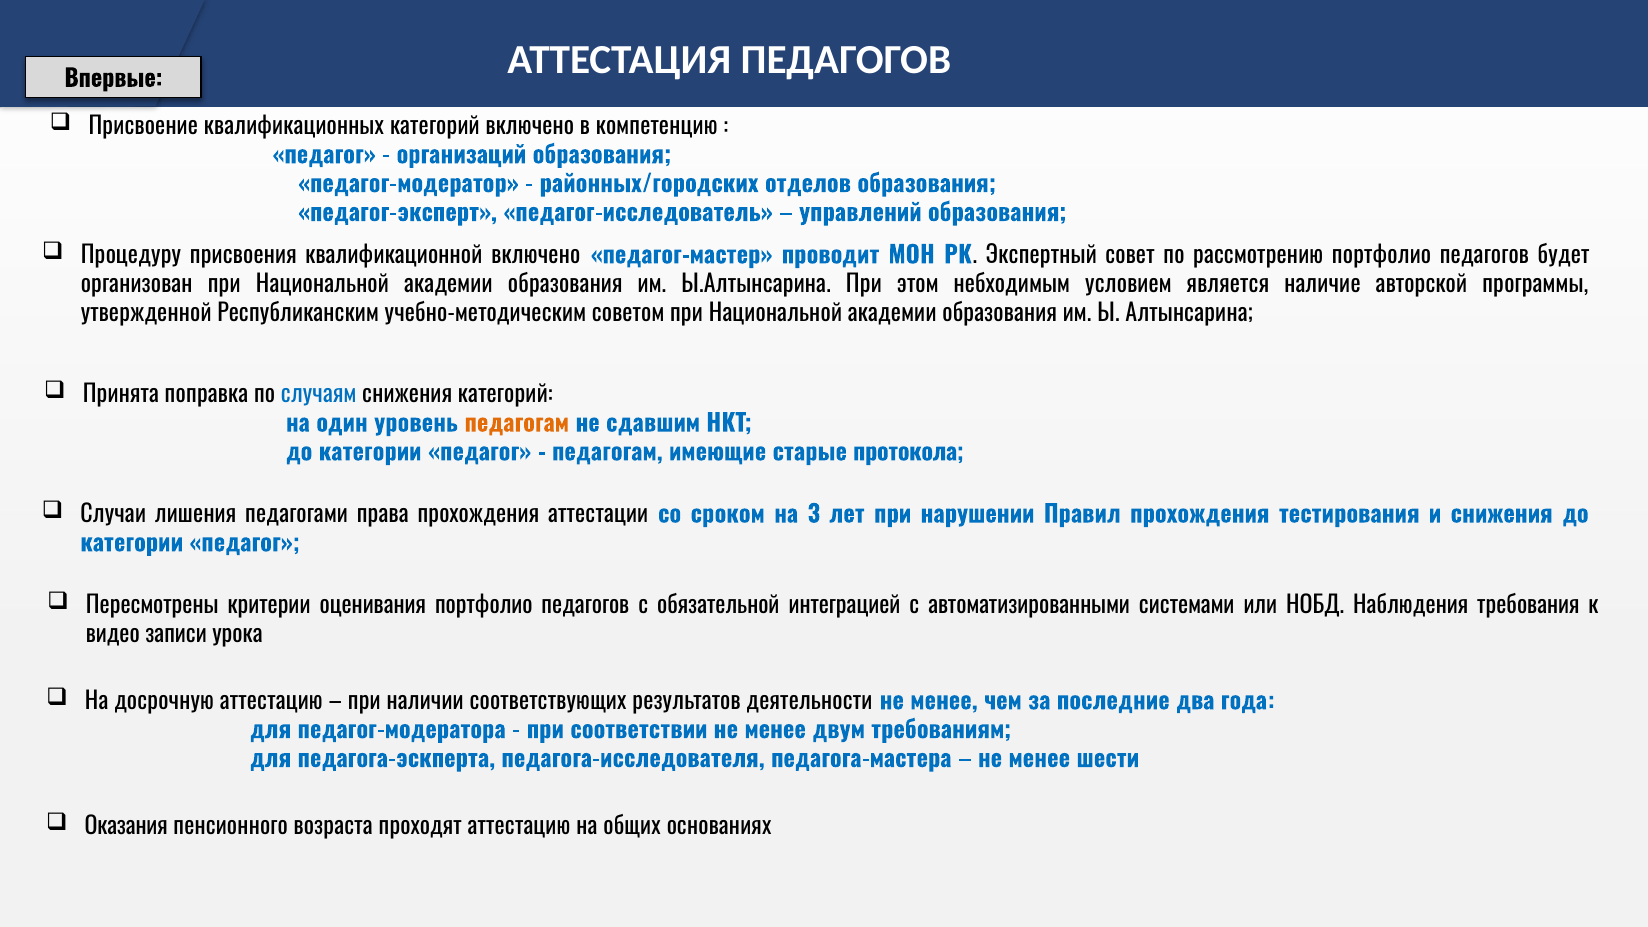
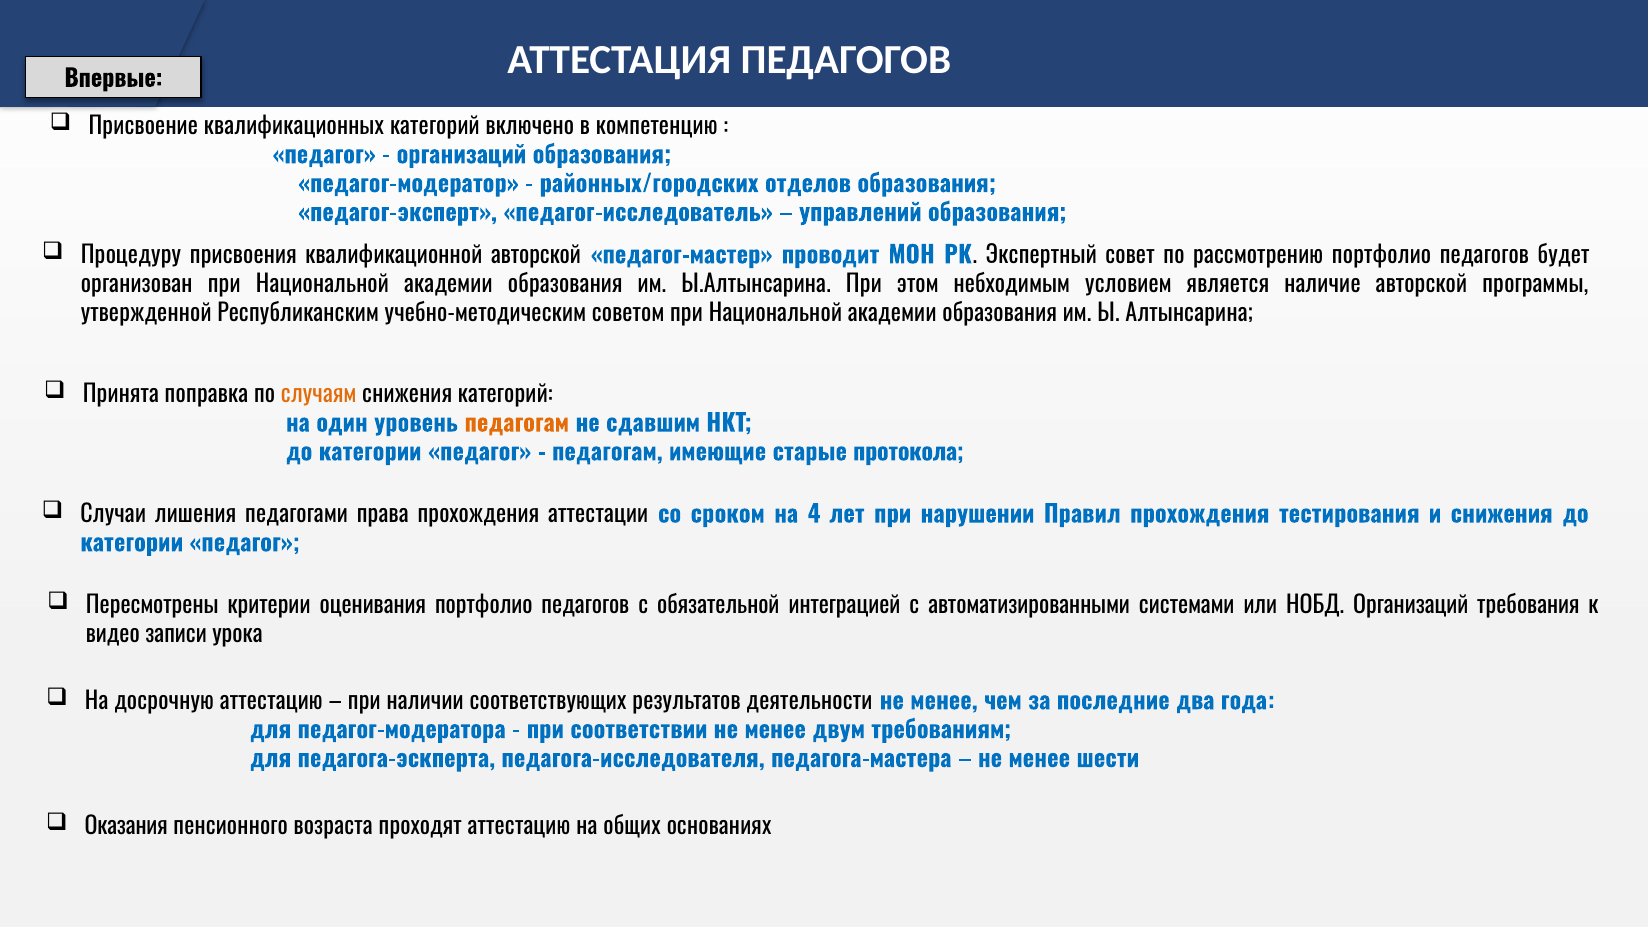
квалификационной включено: включено -> авторской
случаям colour: blue -> orange
3: 3 -> 4
НОБД Наблюдения: Наблюдения -> Организаций
